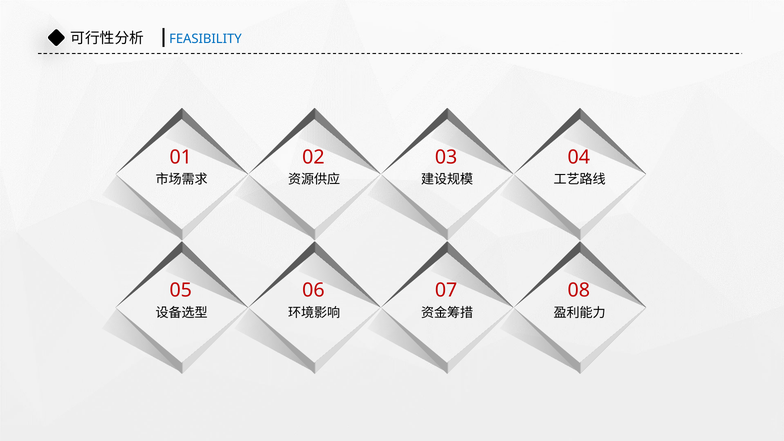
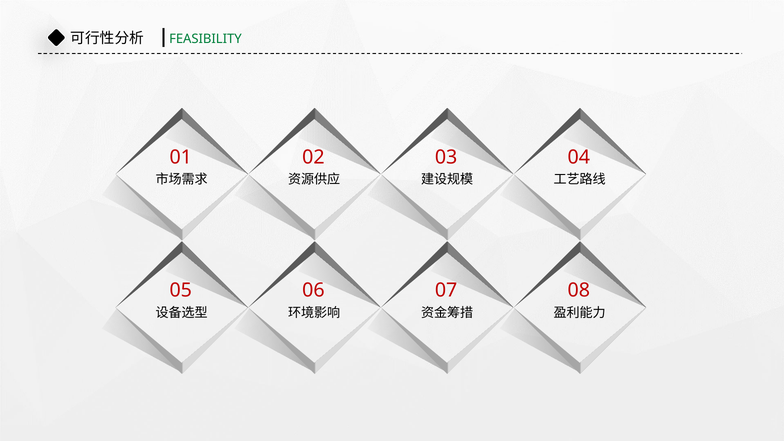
FEASIBILITY colour: blue -> green
